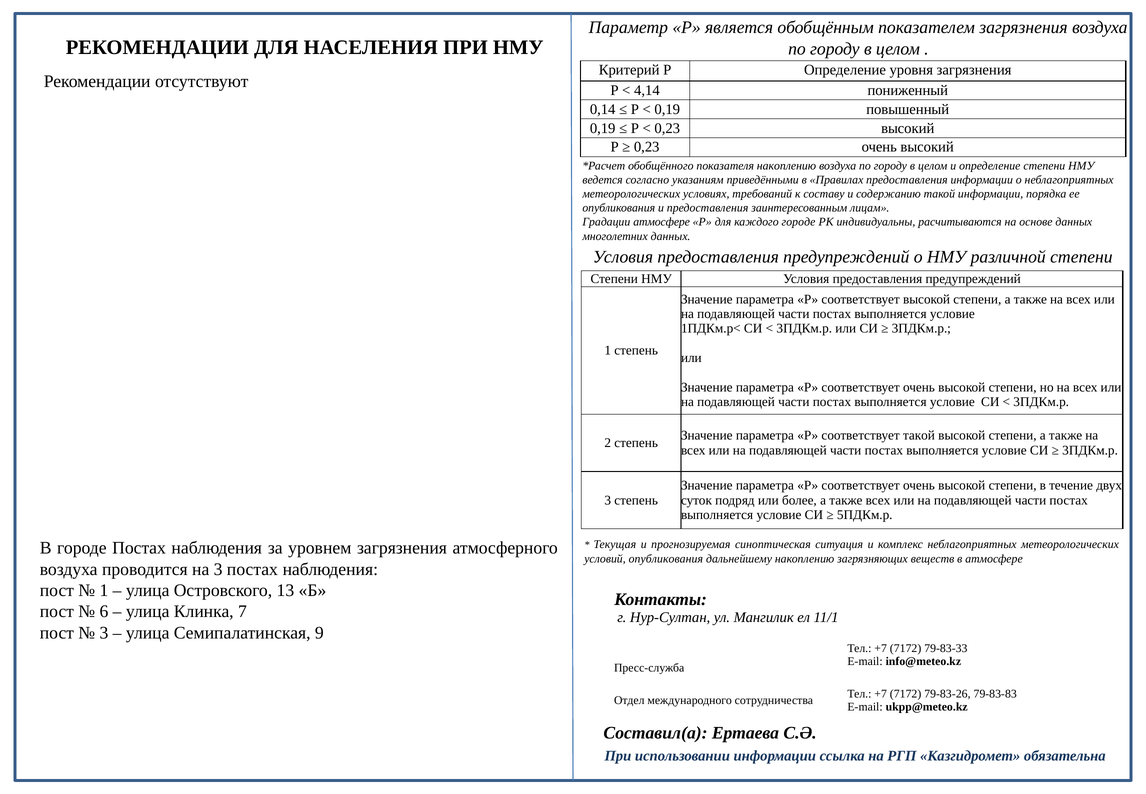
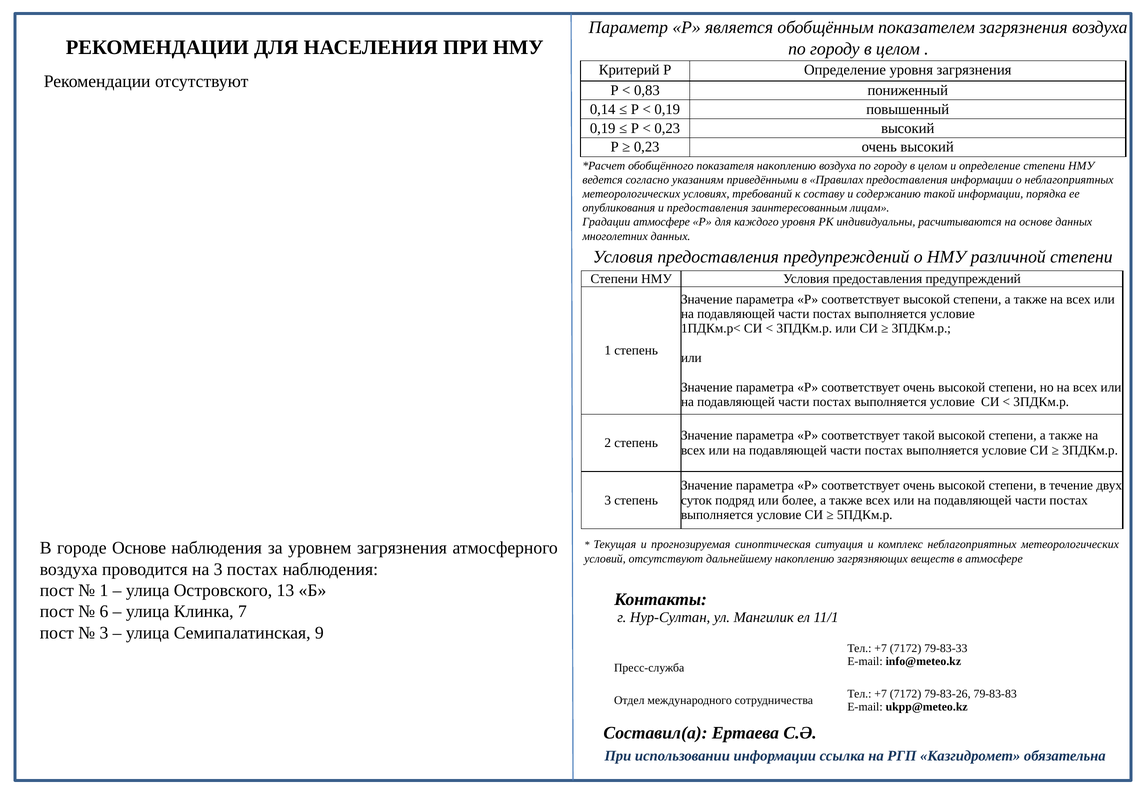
4,14: 4,14 -> 0,83
каждого городе: городе -> уровня
городе Постах: Постах -> Основе
условий опубликования: опубликования -> отсутствуют
